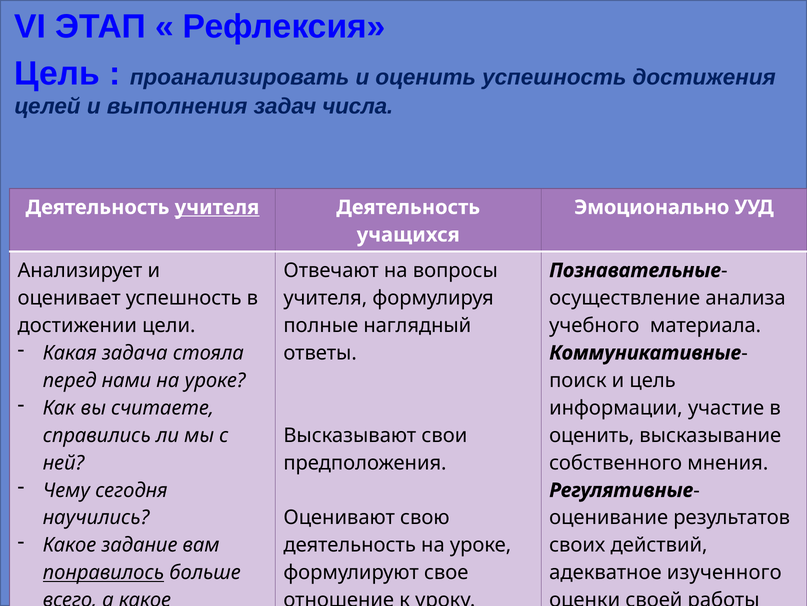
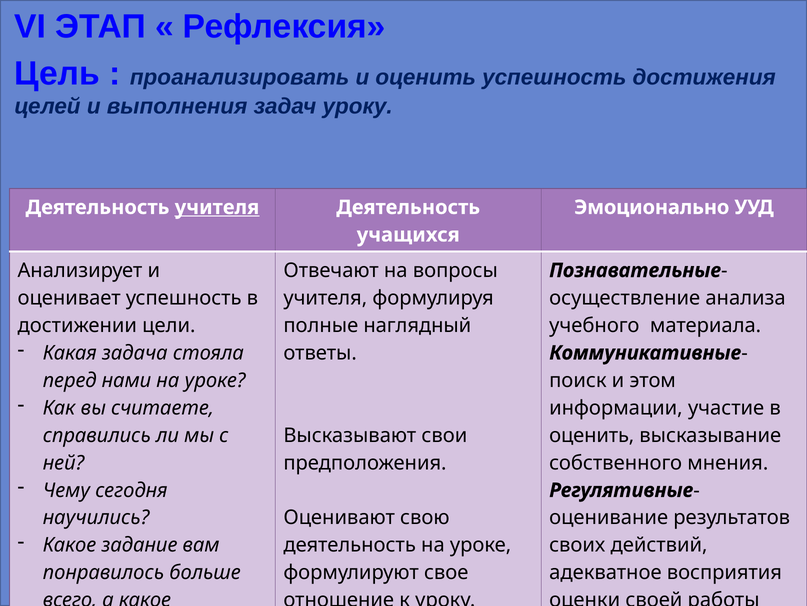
задач числа: числа -> уроку
и цель: цель -> этом
понравилось underline: present -> none
изученного: изученного -> восприятия
